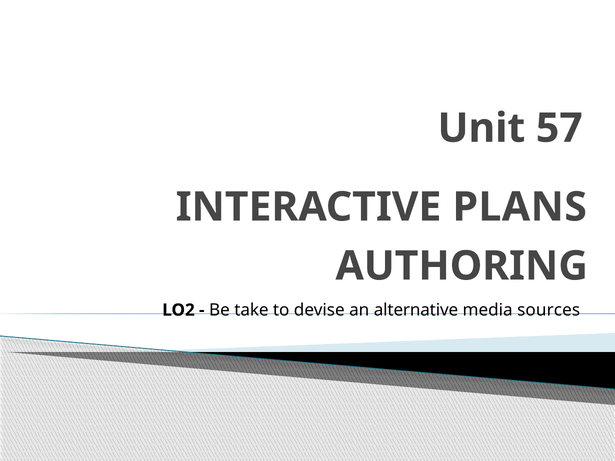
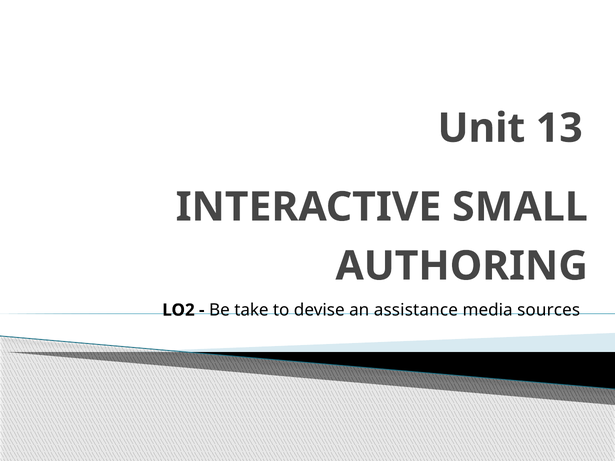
57: 57 -> 13
PLANS: PLANS -> SMALL
alternative: alternative -> assistance
